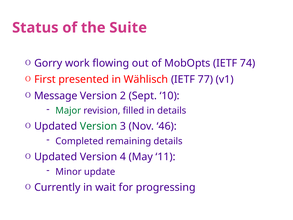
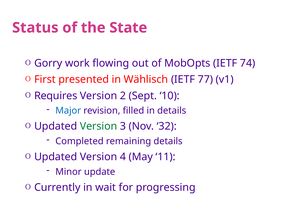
Suite: Suite -> State
Message: Message -> Requires
Major colour: green -> blue
46: 46 -> 32
